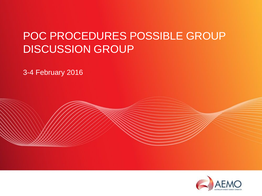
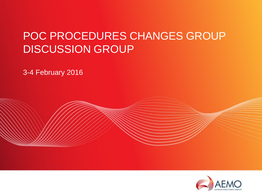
POSSIBLE: POSSIBLE -> CHANGES
